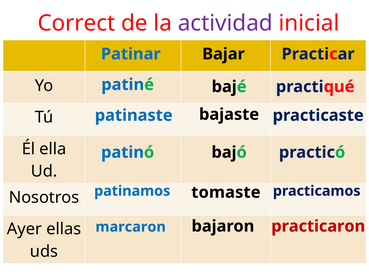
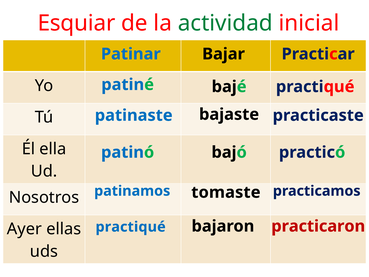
Correct: Correct -> Esquiar
actividad colour: purple -> green
marcaron at (131, 227): marcaron -> practiqué
